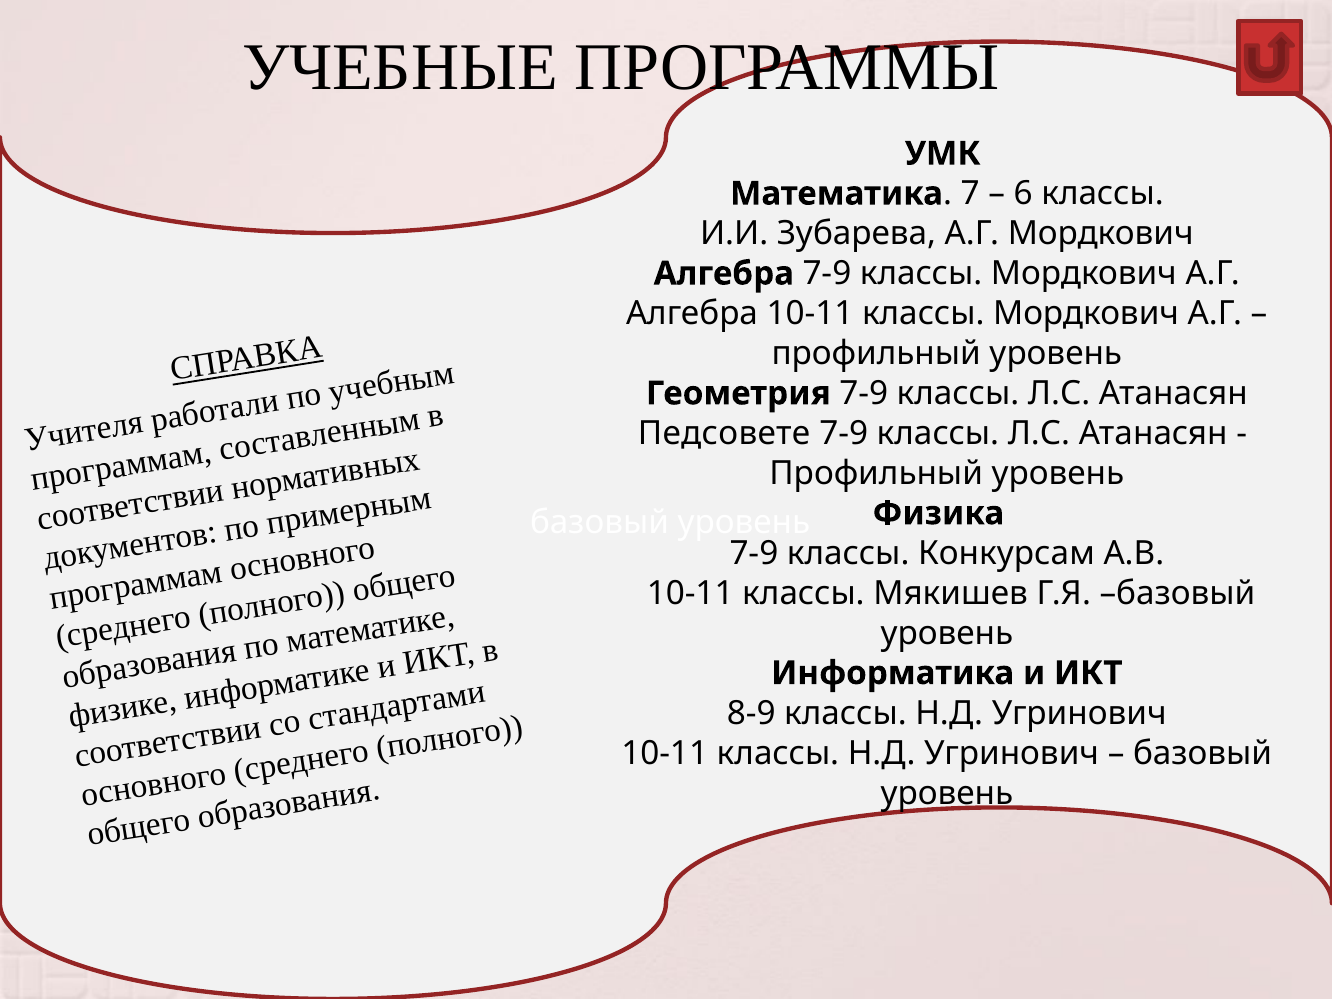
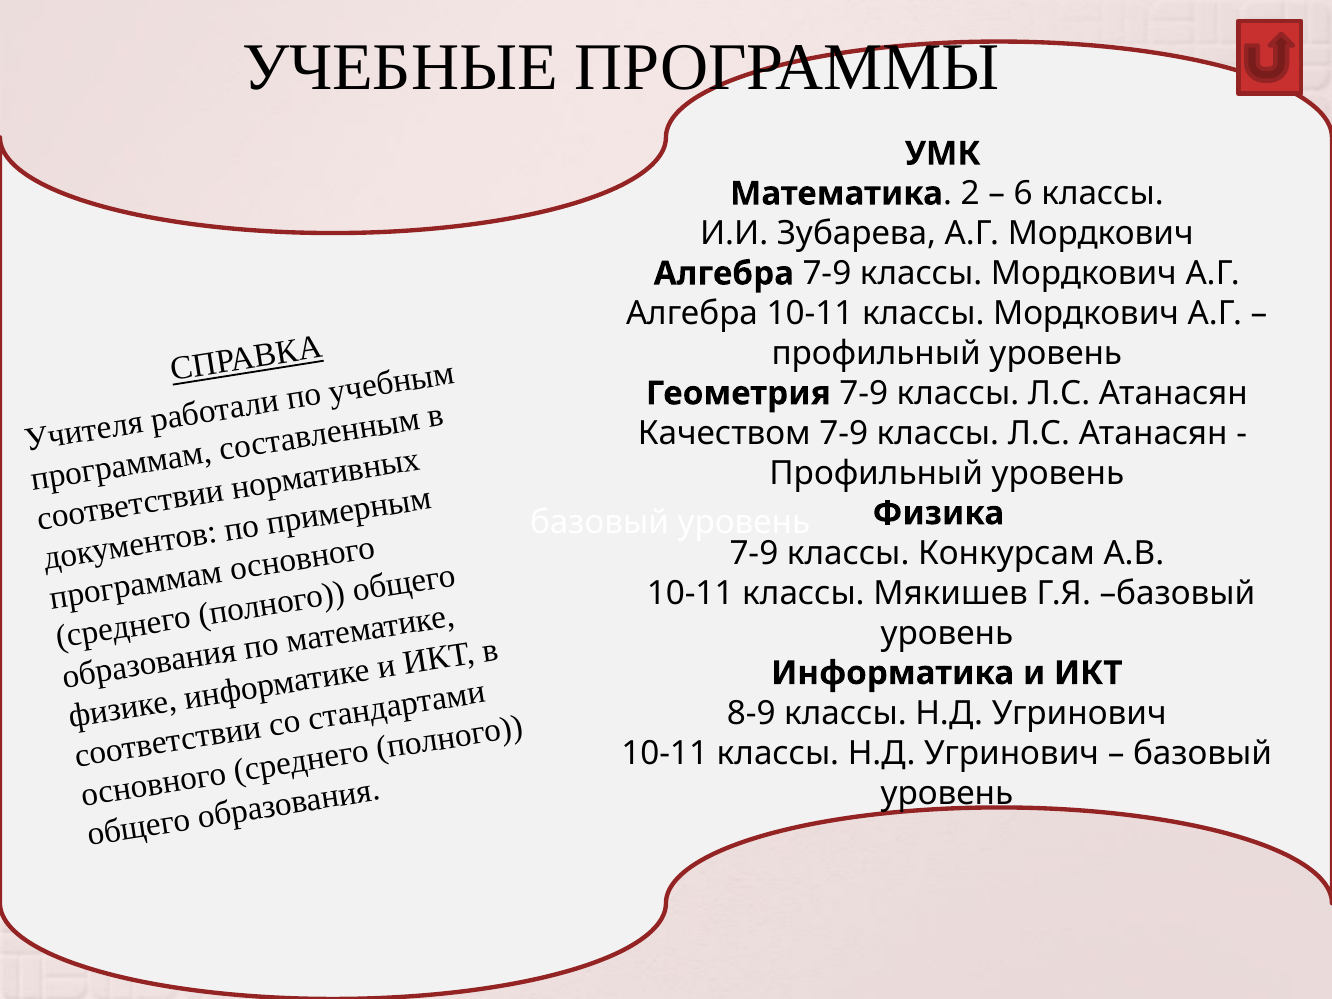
7: 7 -> 2
Педсовете: Педсовете -> Качеством
